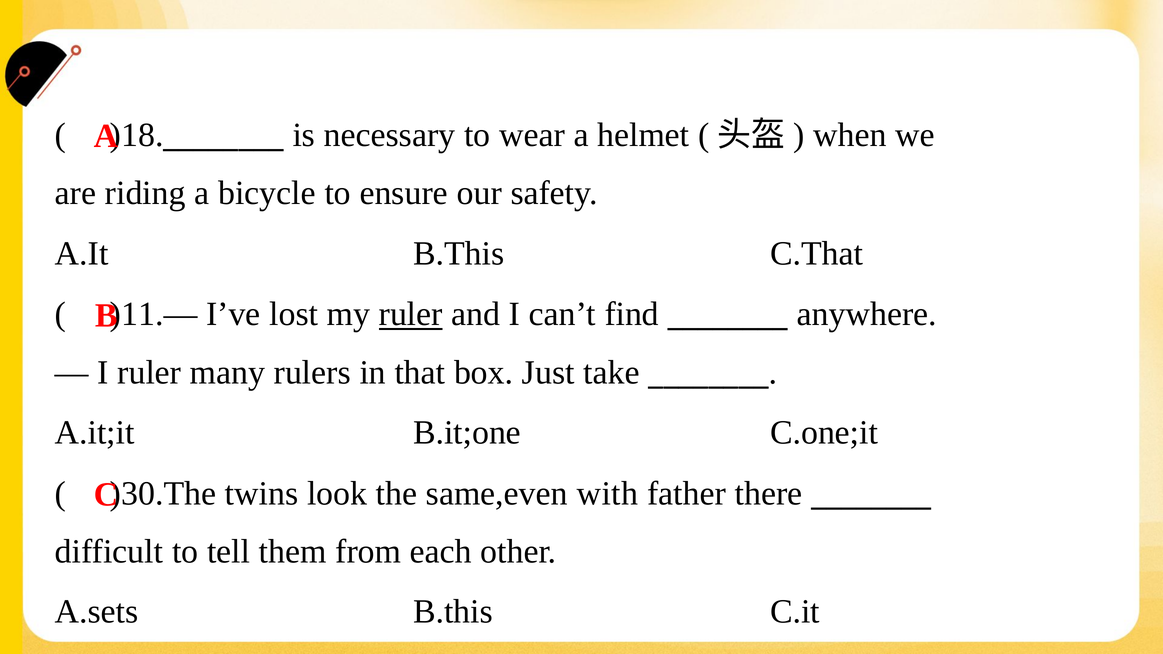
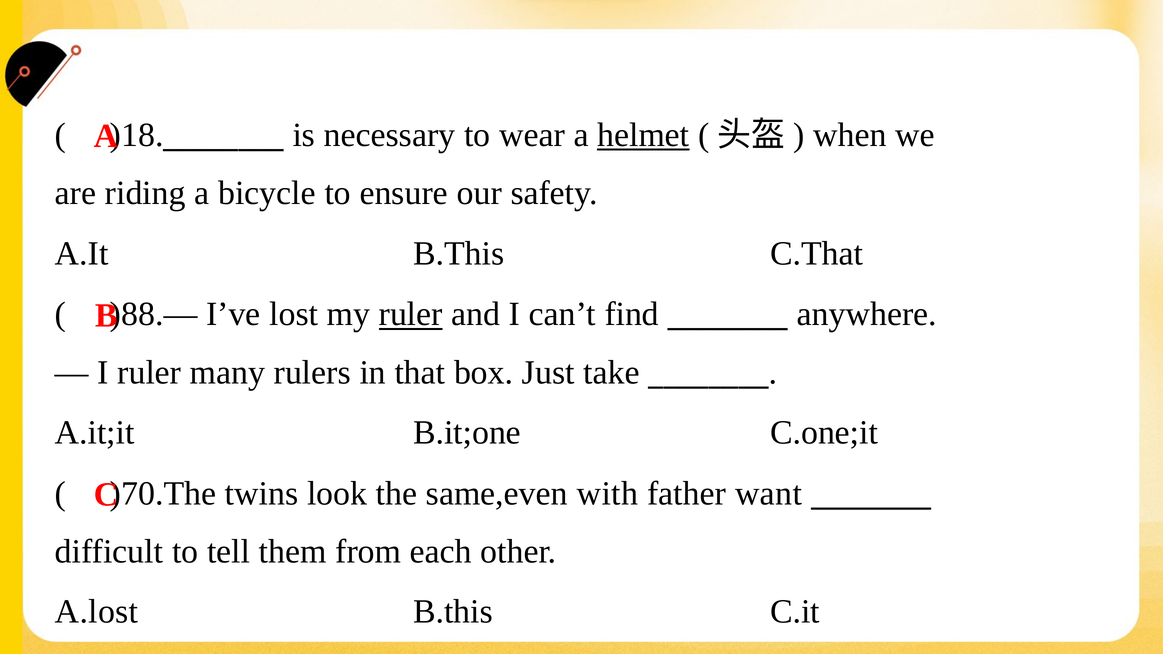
helmet underline: none -> present
)11.—: )11.— -> )88.—
)30.The: )30.The -> )70.The
there: there -> want
A.sets: A.sets -> A.lost
